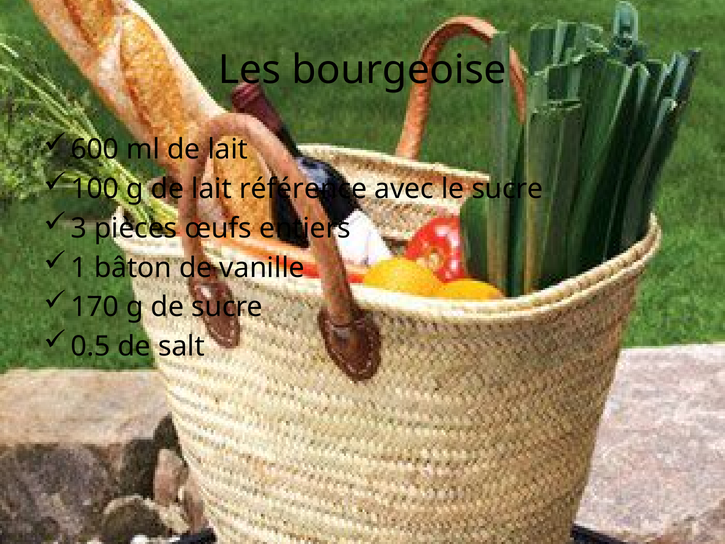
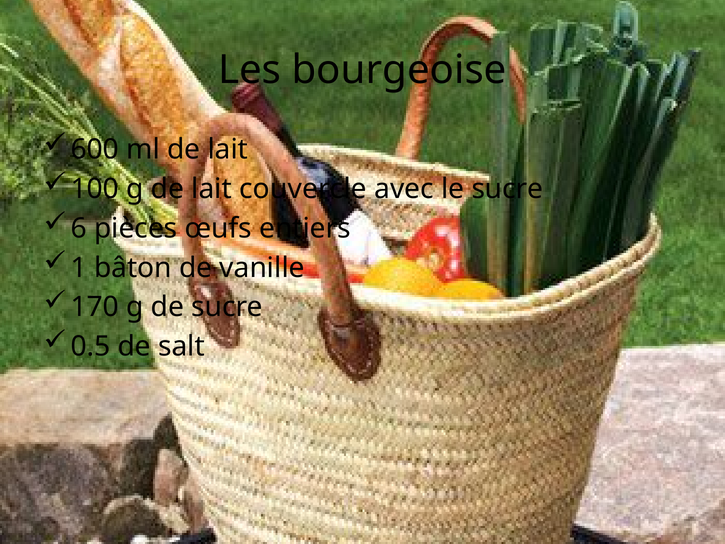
référence: référence -> couvercle
3: 3 -> 6
